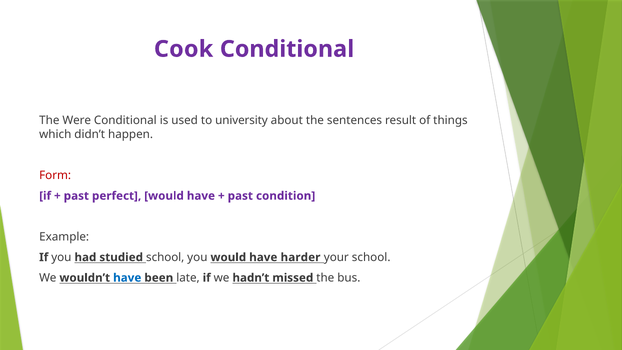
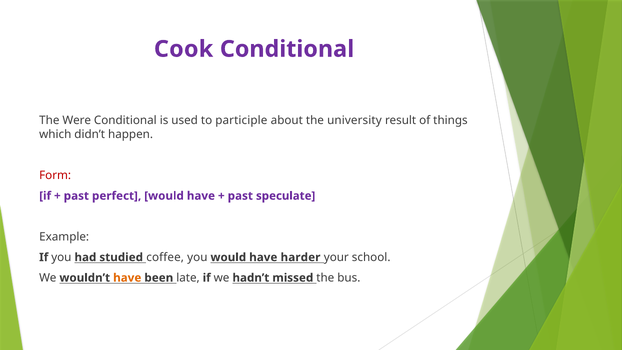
university: university -> participle
sentences: sentences -> university
condition: condition -> speculate
studied school: school -> coffee
have at (127, 278) colour: blue -> orange
